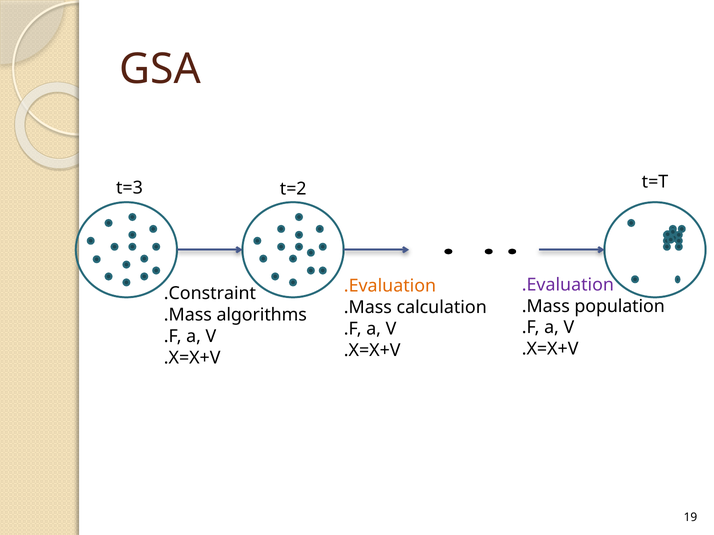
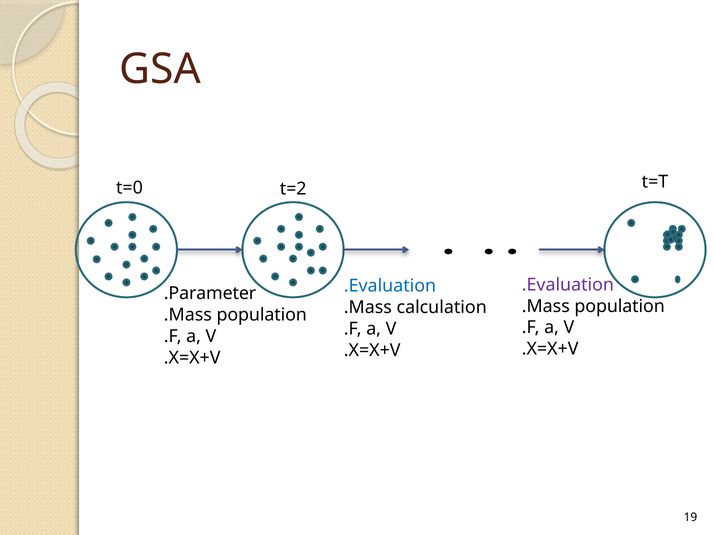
t=3: t=3 -> t=0
.Evaluation at (390, 286) colour: orange -> blue
.Constraint: .Constraint -> .Parameter
algorithms at (262, 315): algorithms -> population
